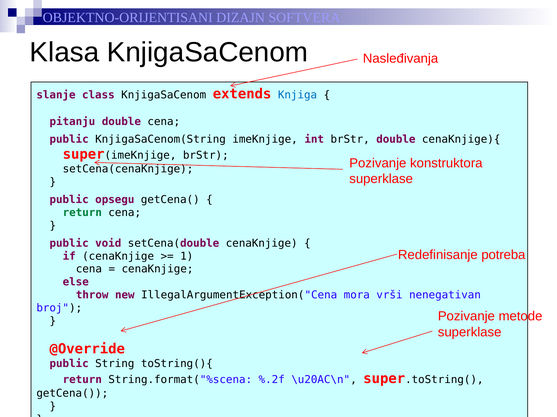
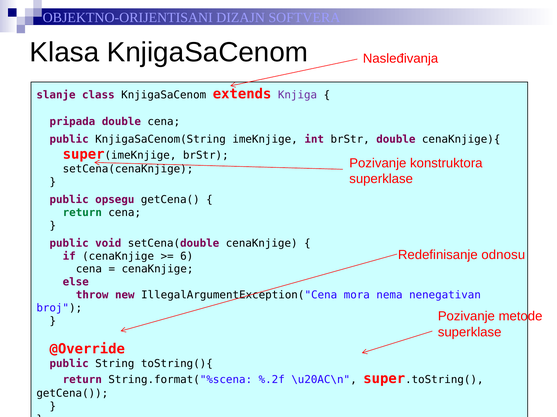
Knjiga colour: blue -> purple
pitanju: pitanju -> pripada
potreba: potreba -> odnosu
1: 1 -> 6
vrši: vrši -> nema
